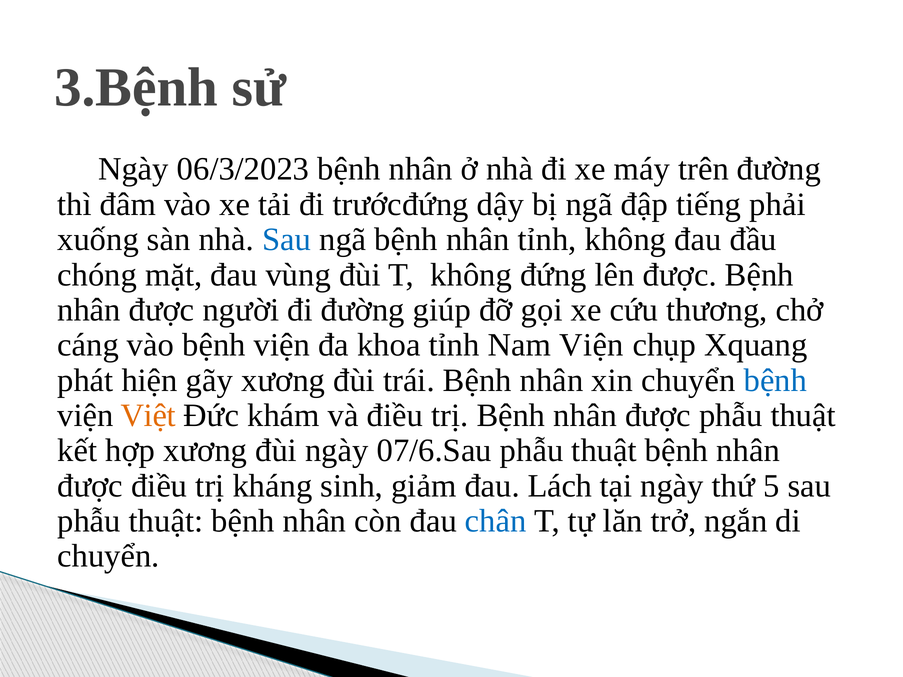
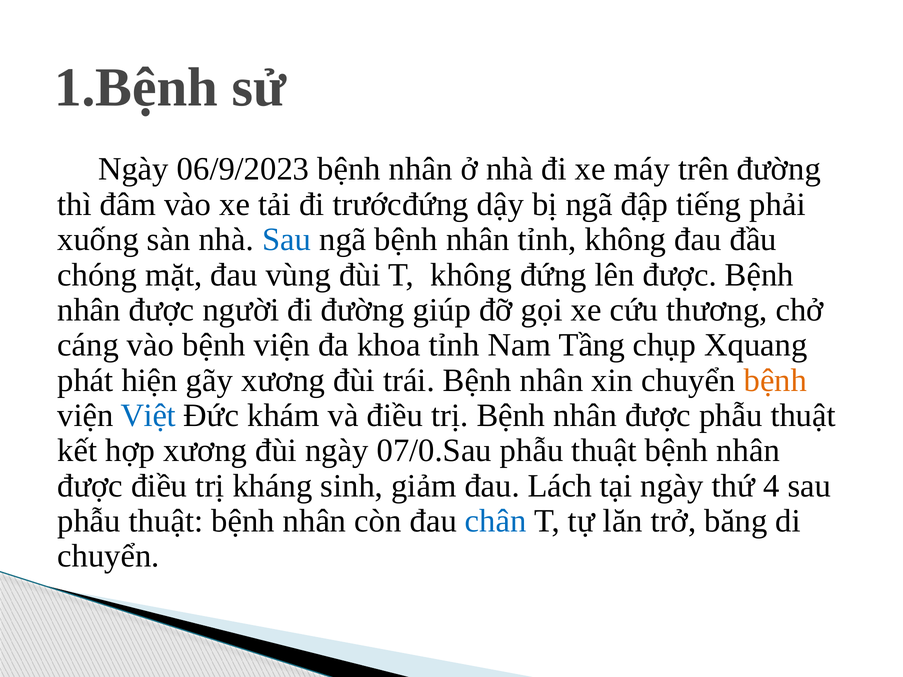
3.Bệnh: 3.Bệnh -> 1.Bệnh
06/3/2023: 06/3/2023 -> 06/9/2023
Nam Viện: Viện -> Tầng
bệnh at (775, 380) colour: blue -> orange
Việt colour: orange -> blue
07/6.Sau: 07/6.Sau -> 07/0.Sau
5: 5 -> 4
ngắn: ngắn -> băng
